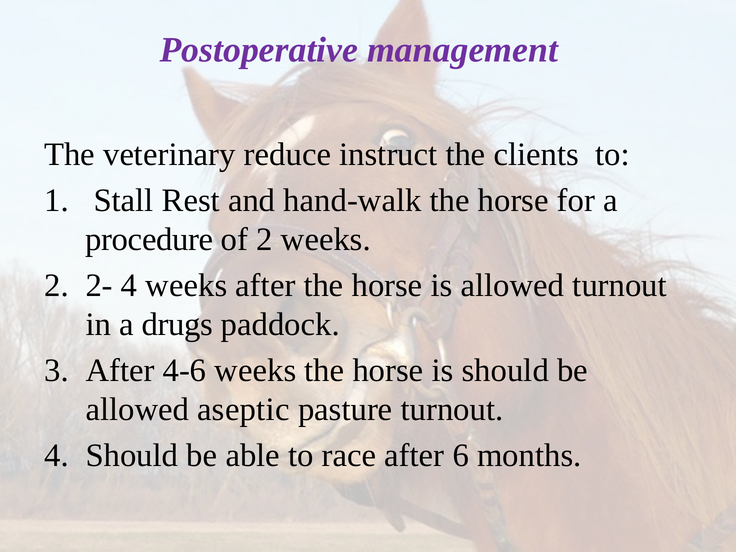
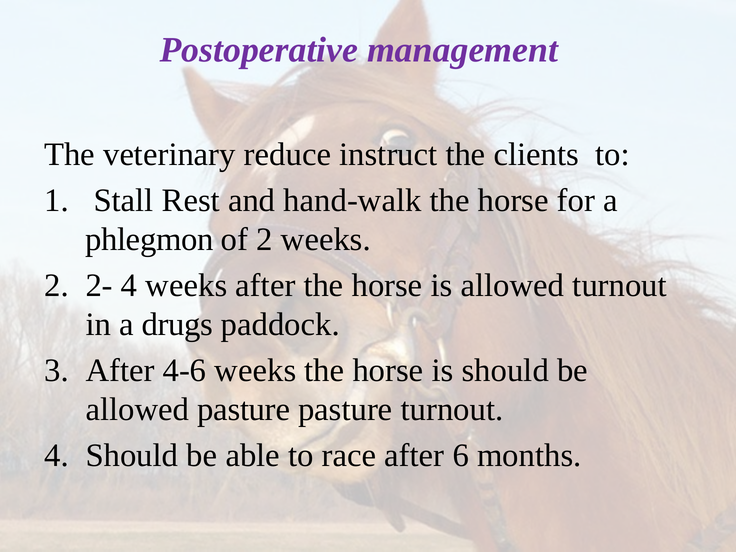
procedure: procedure -> phlegmon
allowed aseptic: aseptic -> pasture
